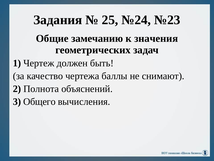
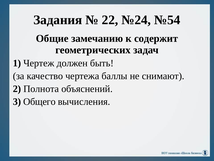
25: 25 -> 22
№23: №23 -> №54
значения: значения -> содержит
